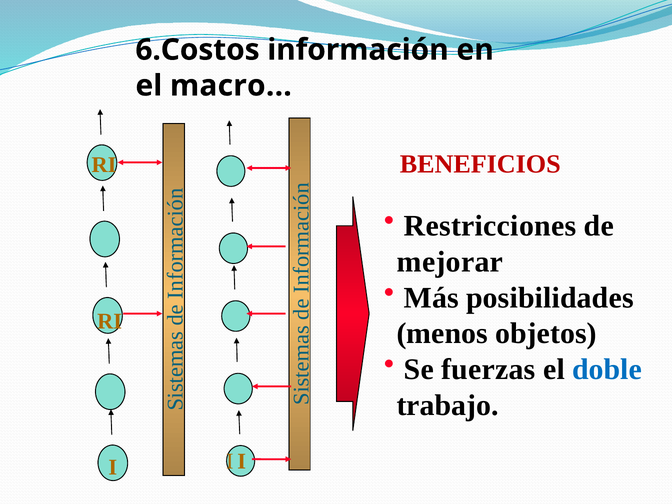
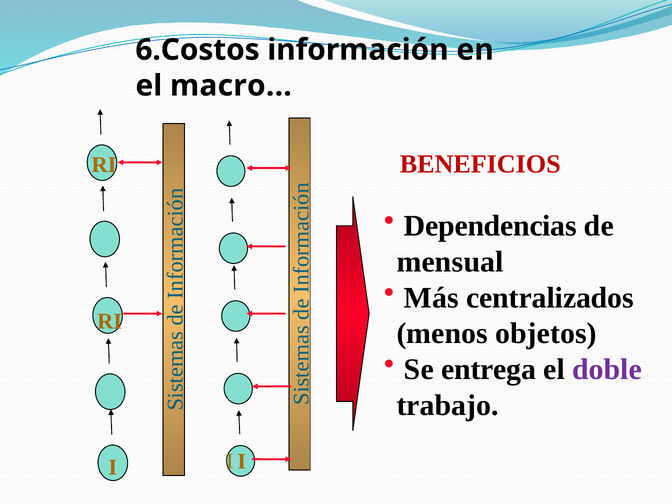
Restricciones: Restricciones -> Dependencias
mejorar: mejorar -> mensual
posibilidades: posibilidades -> centralizados
fuerzas: fuerzas -> entrega
doble colour: blue -> purple
